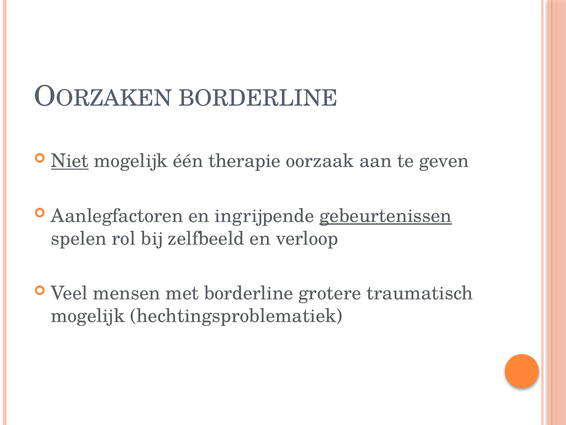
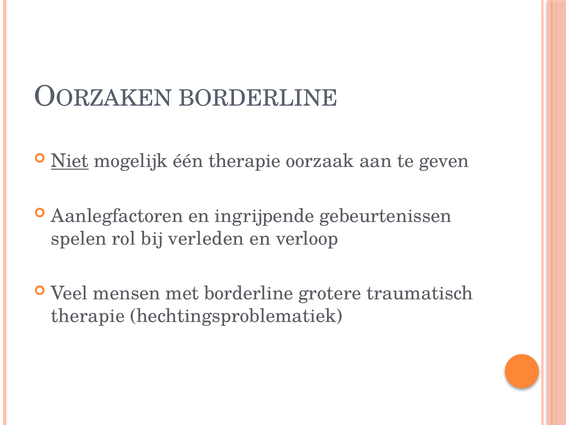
gebeurtenissen underline: present -> none
zelfbeeld: zelfbeeld -> verleden
mogelijk at (88, 316): mogelijk -> therapie
